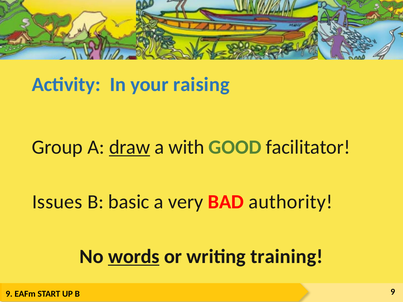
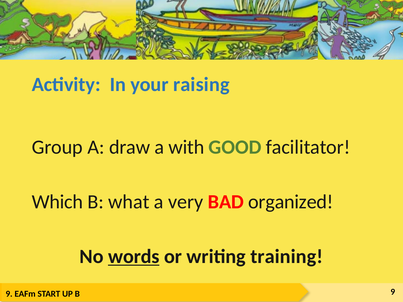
draw underline: present -> none
Issues: Issues -> Which
basic: basic -> what
authority: authority -> organized
